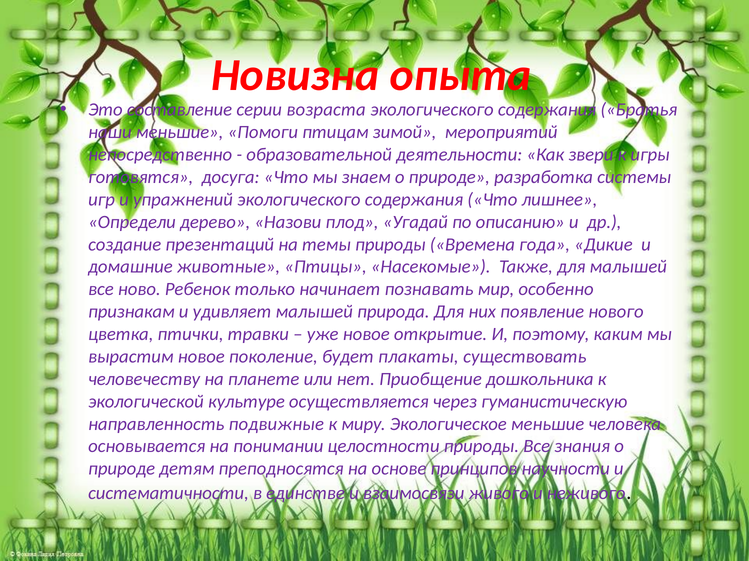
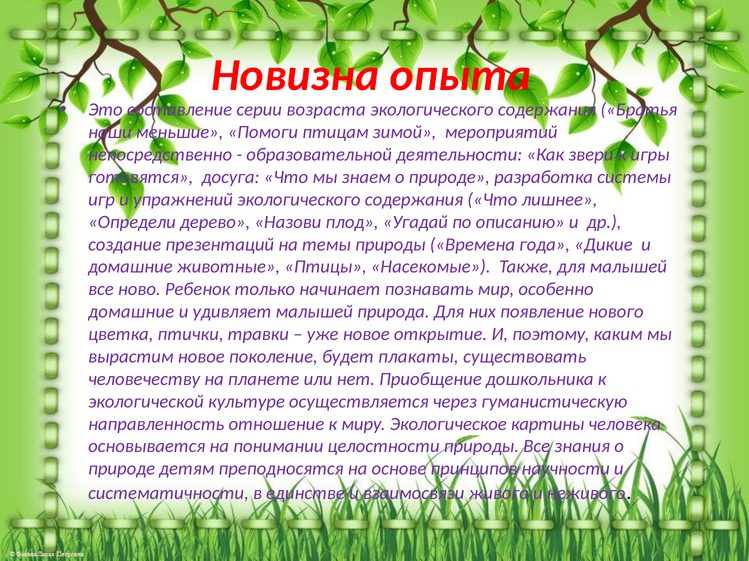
признакам at (131, 312): признакам -> домашние
подвижные: подвижные -> отношение
Экологическое меньшие: меньшие -> картины
